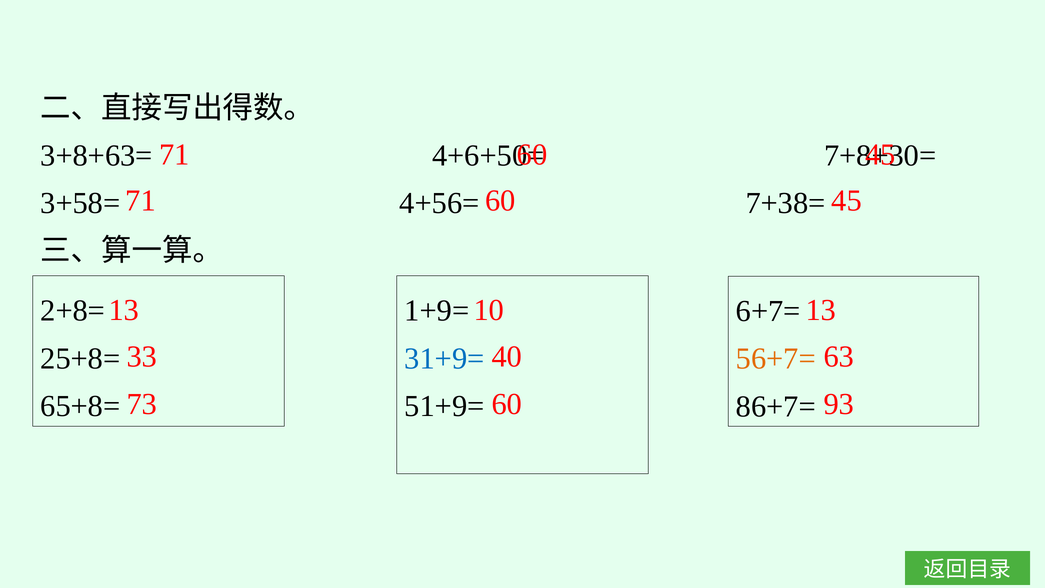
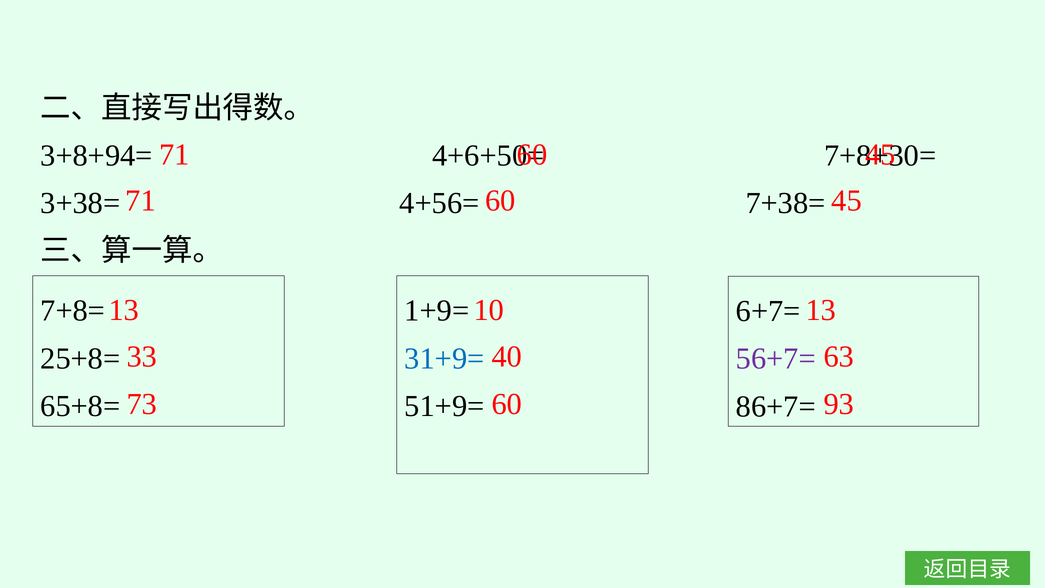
3+8+63=: 3+8+63= -> 3+8+94=
3+58=: 3+58= -> 3+38=
2+8=: 2+8= -> 7+8=
56+7= colour: orange -> purple
